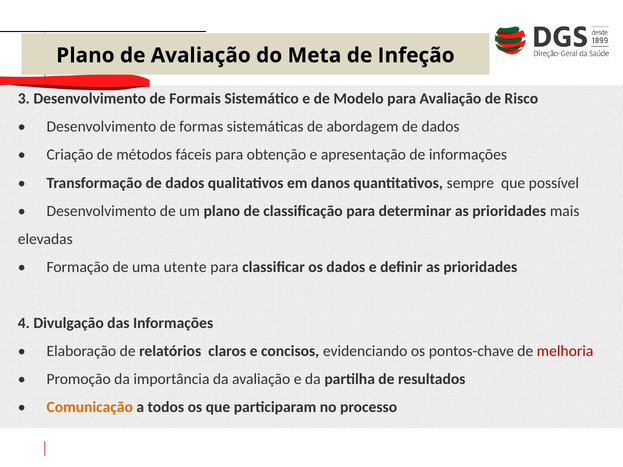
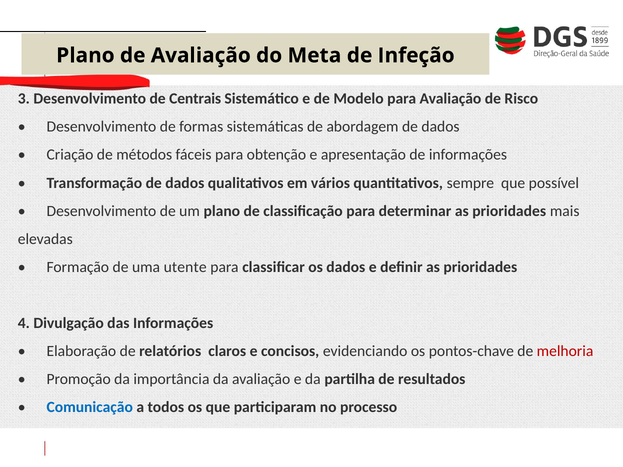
Formais: Formais -> Centrais
danos: danos -> vários
Comunicação colour: orange -> blue
